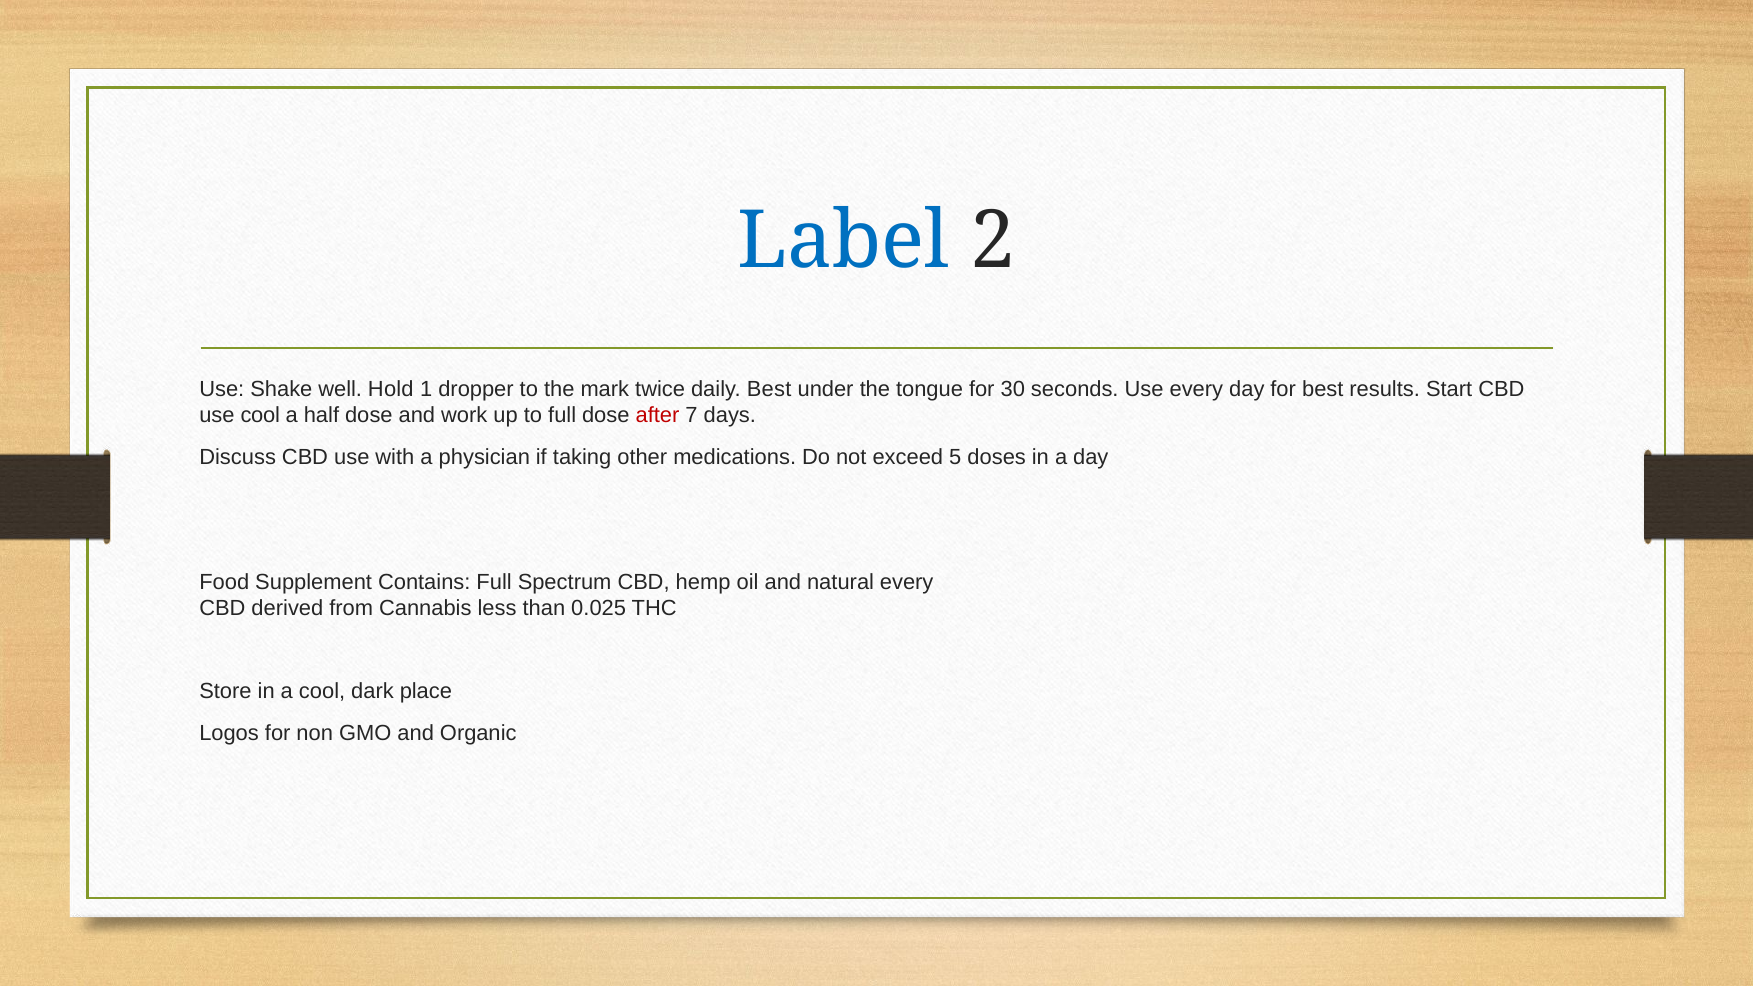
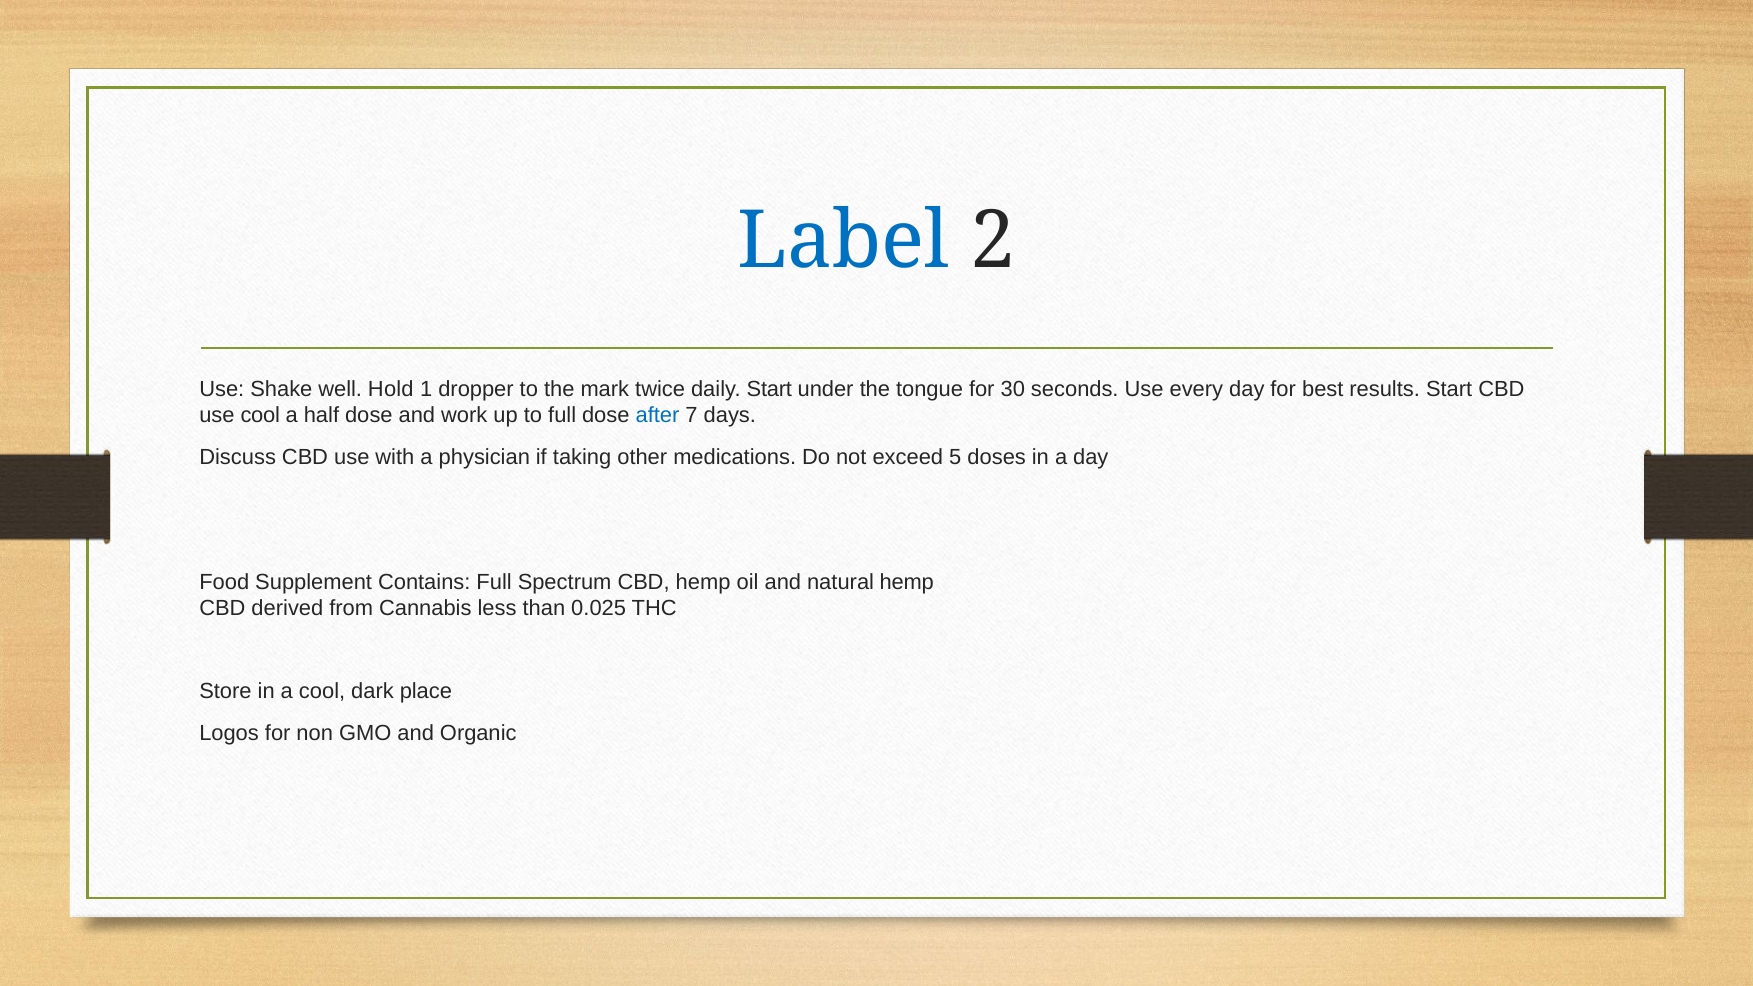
daily Best: Best -> Start
after colour: red -> blue
natural every: every -> hemp
